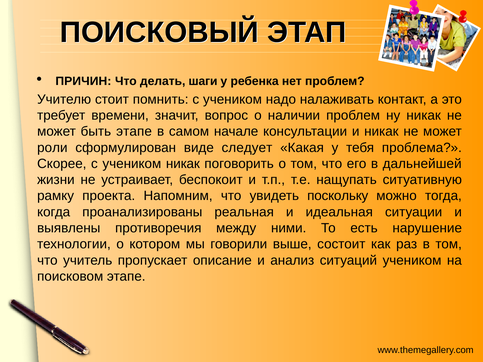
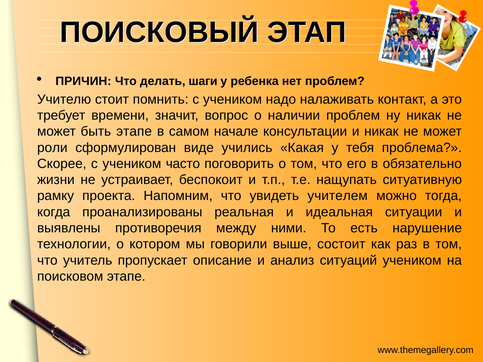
следует: следует -> учились
учеником никак: никак -> часто
дальнейшей: дальнейшей -> обязательно
поскольку: поскольку -> учителем
